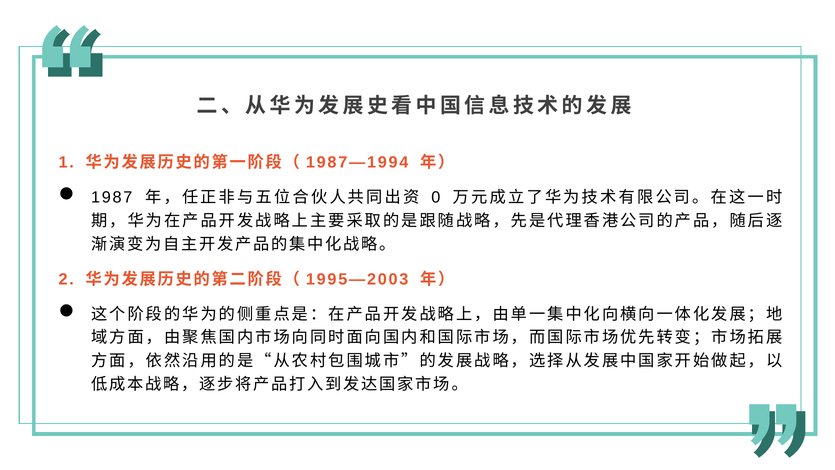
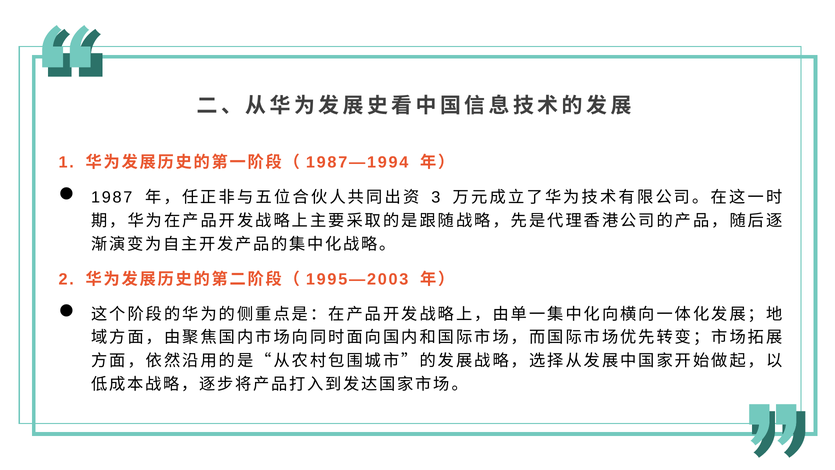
0: 0 -> 3
